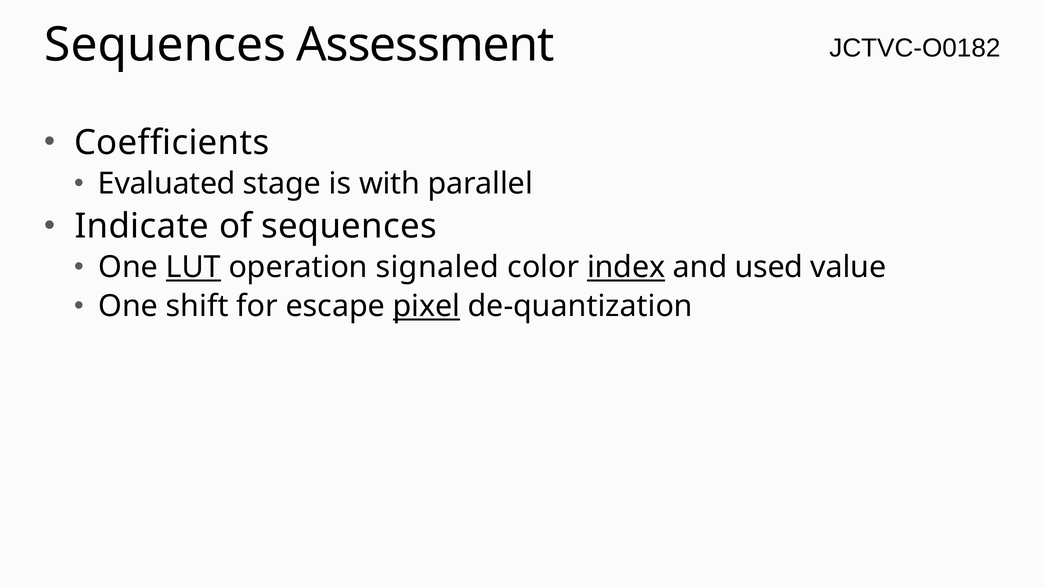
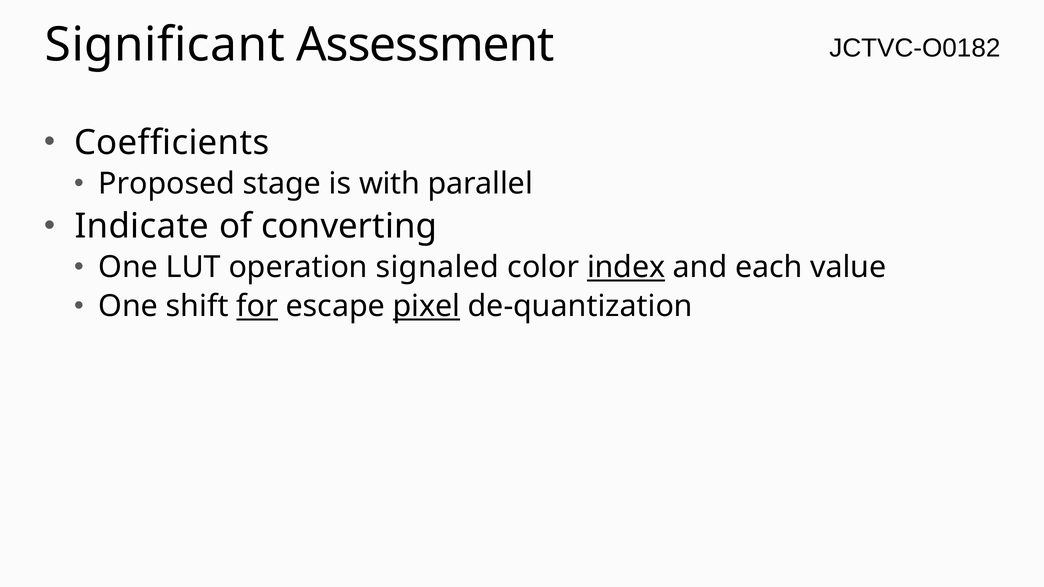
Sequences at (165, 45): Sequences -> Significant
Evaluated: Evaluated -> Proposed
of sequences: sequences -> converting
LUT underline: present -> none
used: used -> each
for underline: none -> present
